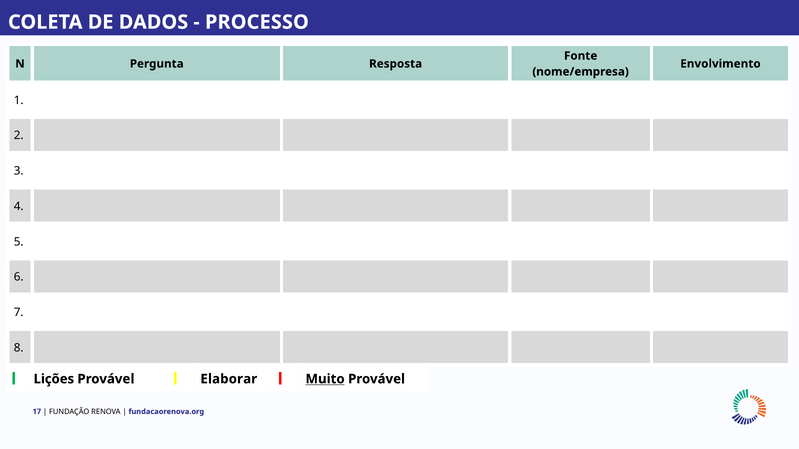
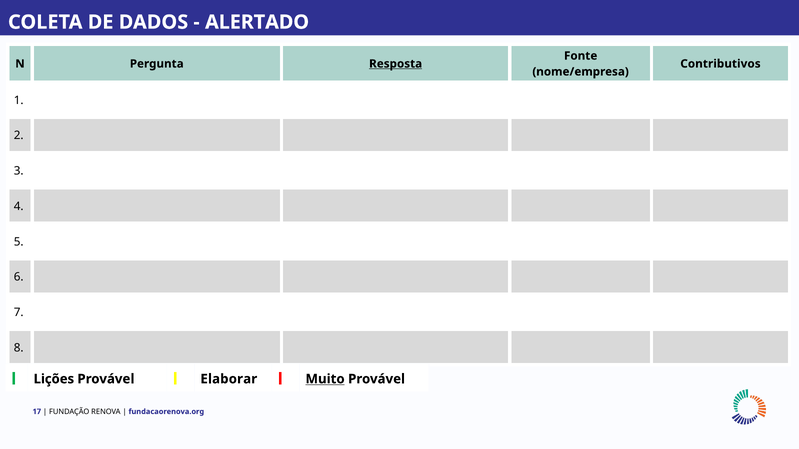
PROCESSO: PROCESSO -> ALERTADO
Resposta underline: none -> present
Envolvimento: Envolvimento -> Contributivos
